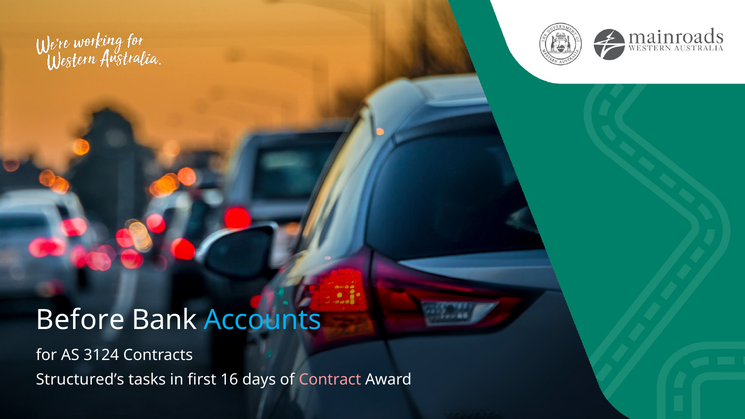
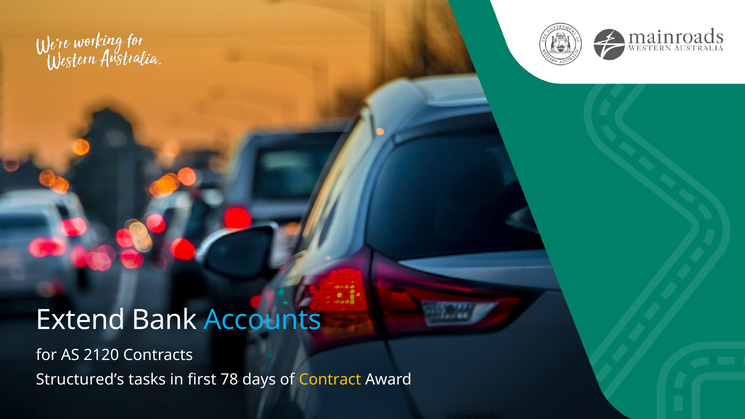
Before: Before -> Extend
3124: 3124 -> 2120
16: 16 -> 78
Contract colour: pink -> yellow
